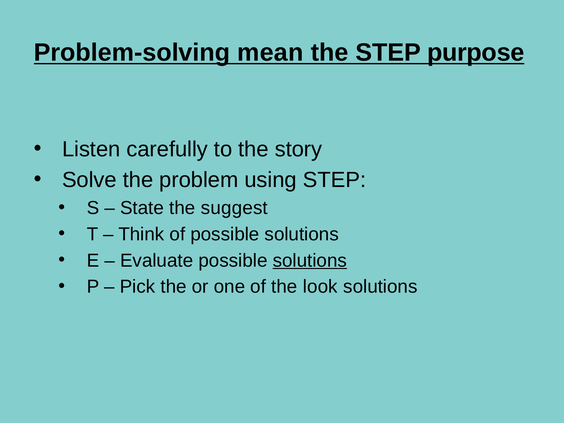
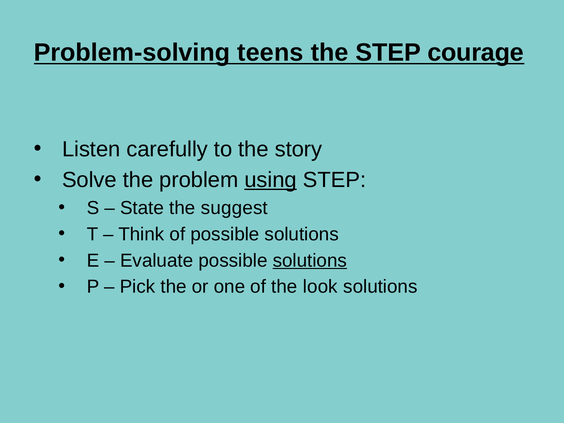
mean: mean -> teens
purpose: purpose -> courage
using underline: none -> present
